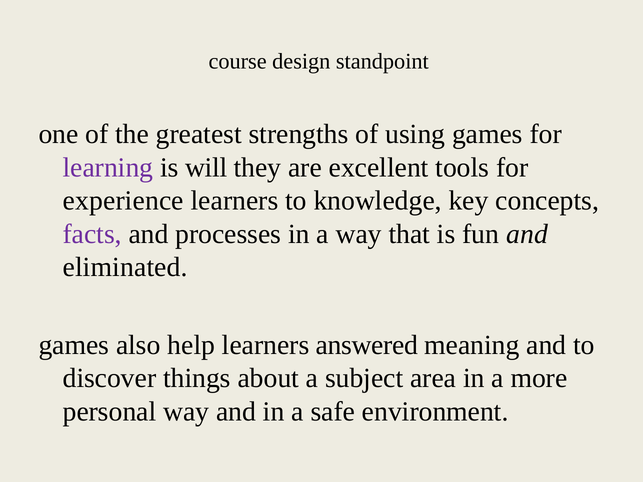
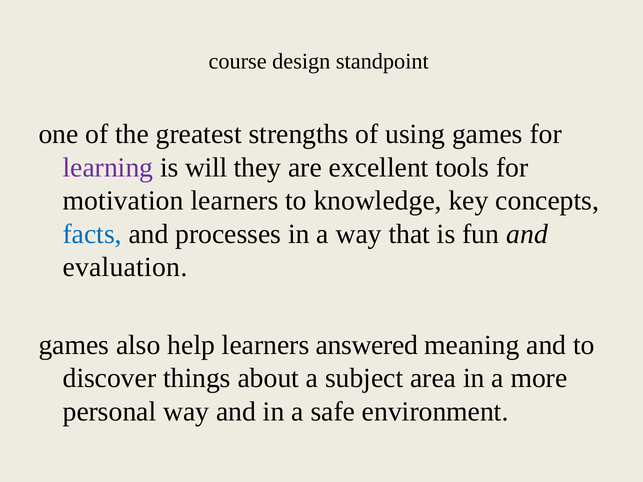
experience: experience -> motivation
facts colour: purple -> blue
eliminated: eliminated -> evaluation
